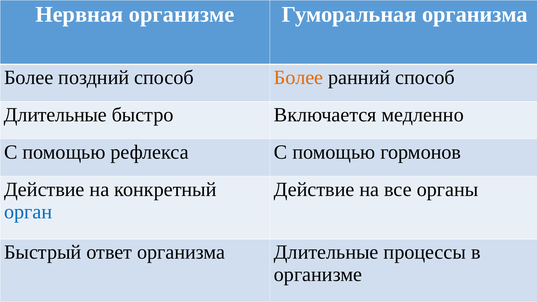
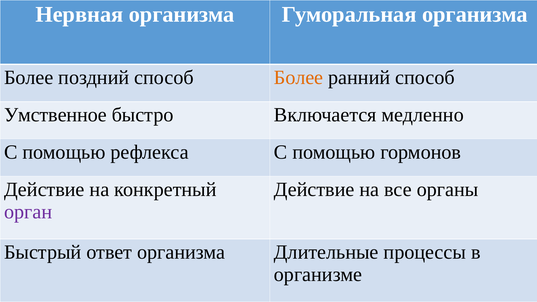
Нервная организме: организме -> организма
Длительные at (55, 115): Длительные -> Умственное
орган colour: blue -> purple
